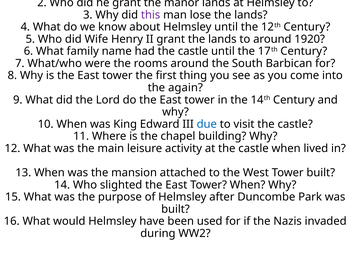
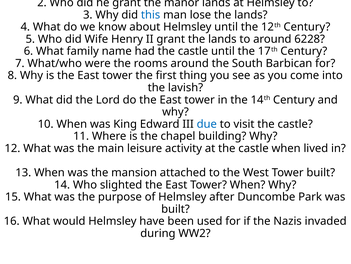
this colour: purple -> blue
1920: 1920 -> 6228
again: again -> lavish
